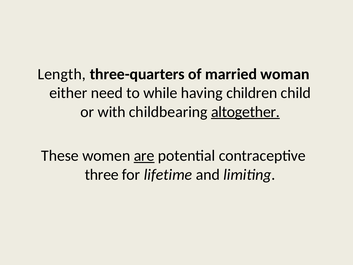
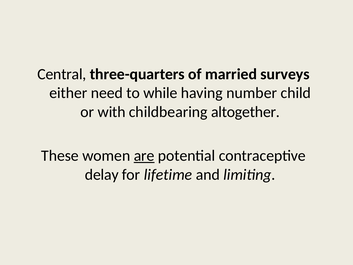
Length: Length -> Central
woman: woman -> surveys
children: children -> number
altogether underline: present -> none
three: three -> delay
